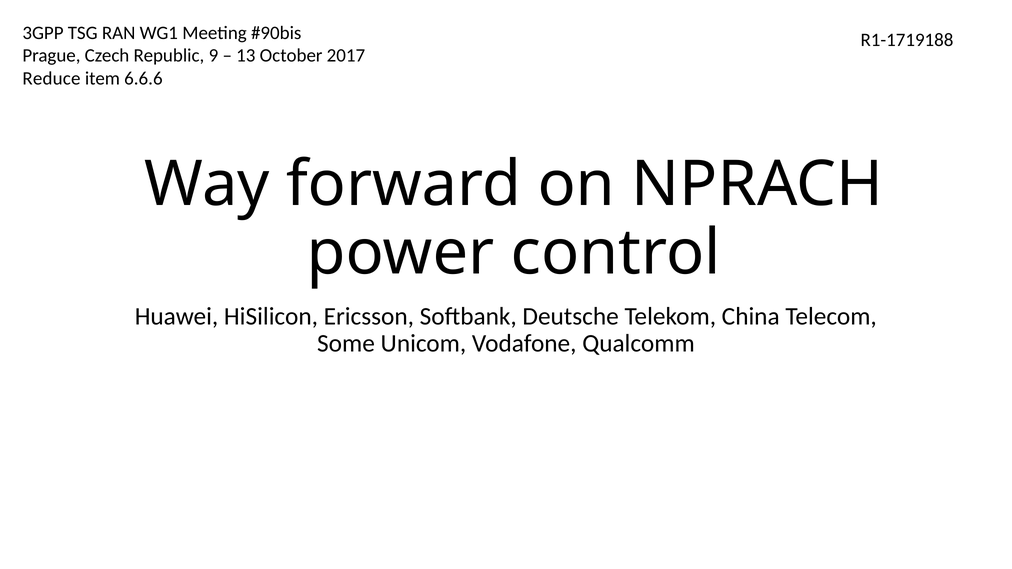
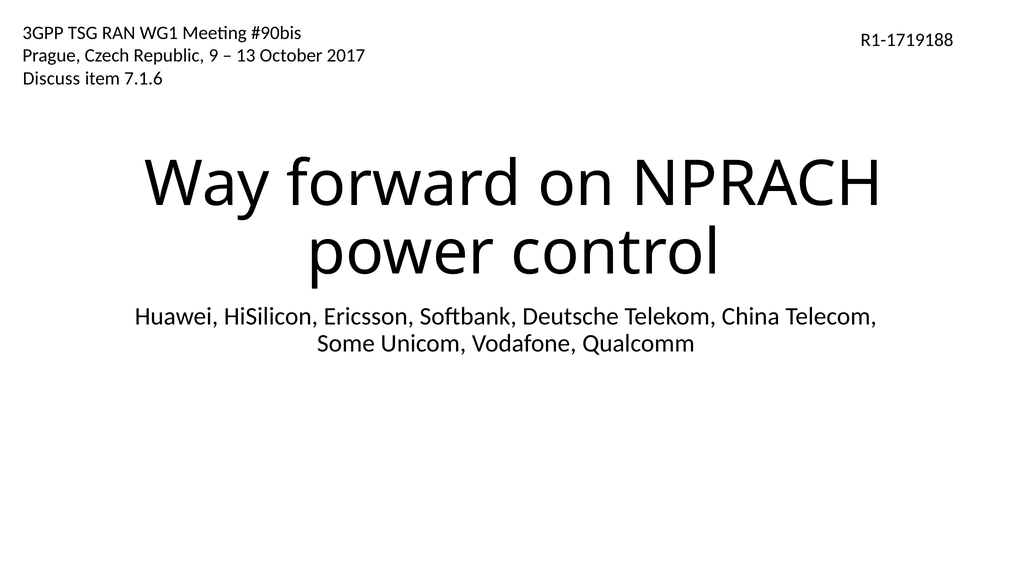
Reduce: Reduce -> Discuss
6.6.6: 6.6.6 -> 7.1.6
